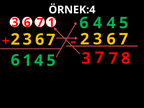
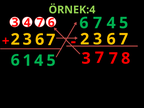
ÖRNEK:4 colour: white -> light green
4 at (98, 23): 4 -> 7
3 6: 6 -> 4
7 1: 1 -> 6
